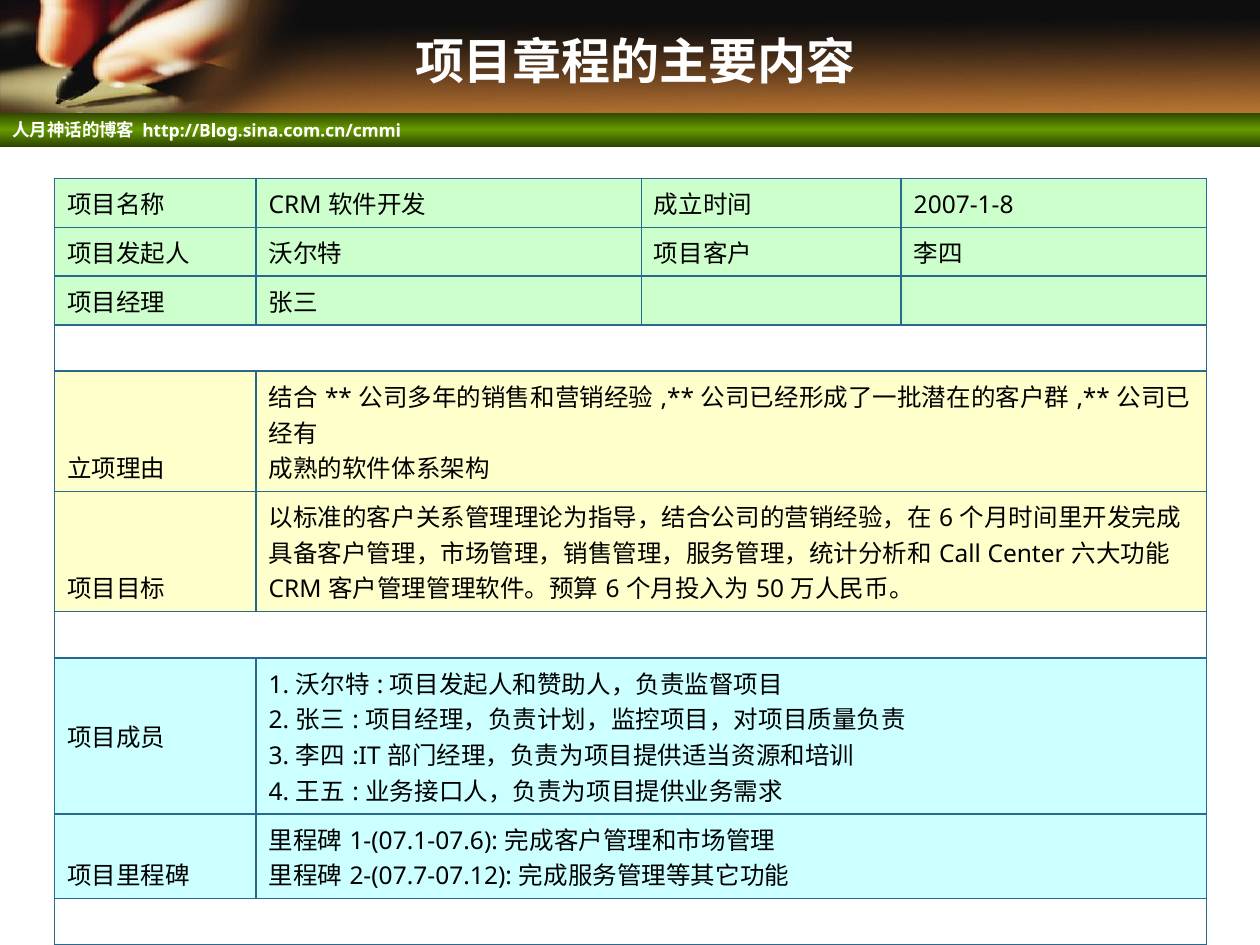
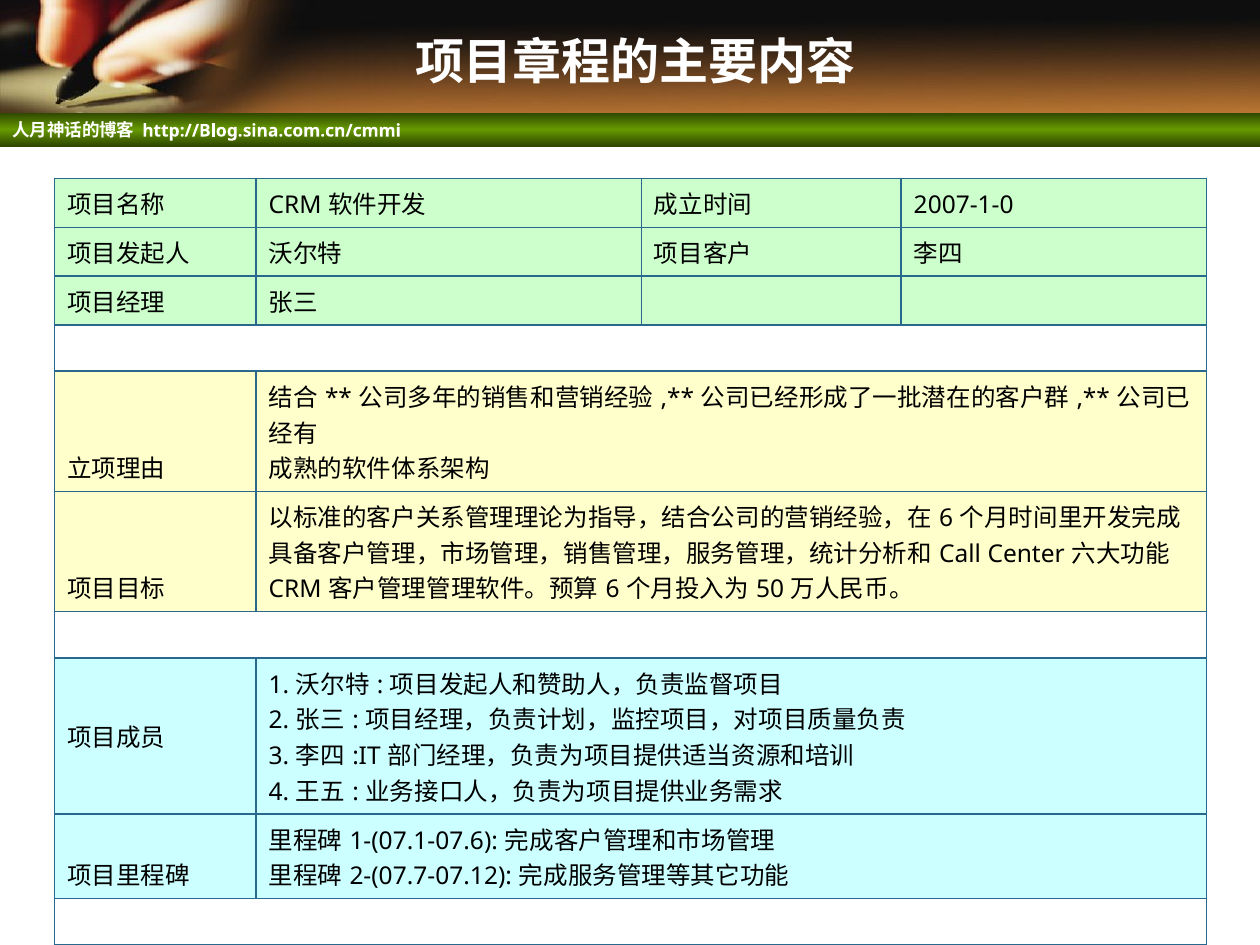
2007-1-8: 2007-1-8 -> 2007-1-0
